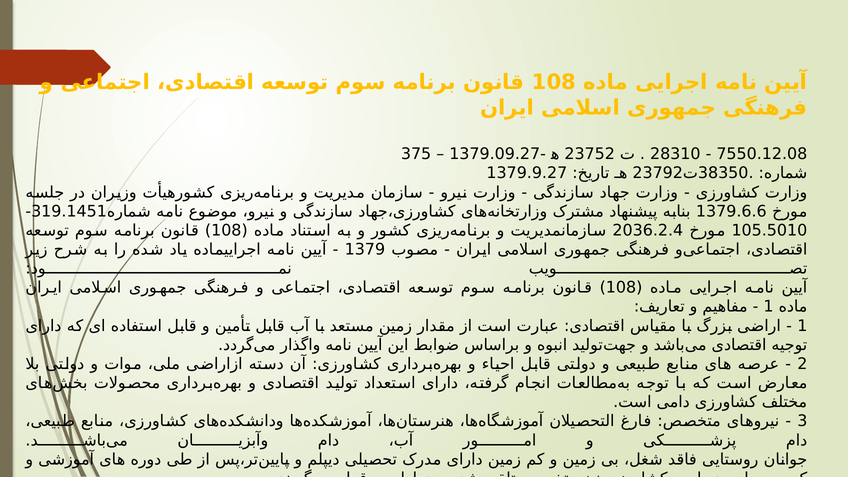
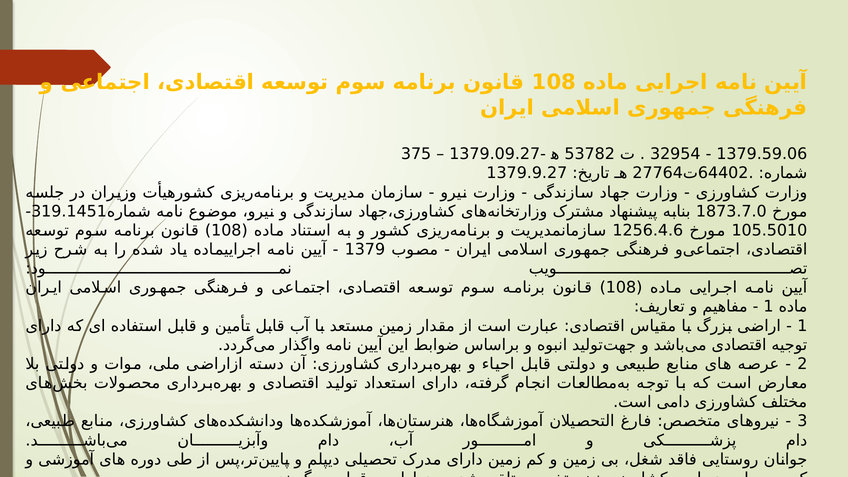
23752: 23752 -> 53782
28310: 28310 -> 32954
7550.12.08: 7550.12.08 -> 1379.59.06
23792: 23792 -> 27764
38350: 38350 -> 64402
1379.6.6: 1379.6.6 -> 1873.7.0
2036.2.4: 2036.2.4 -> 1256.4.6
